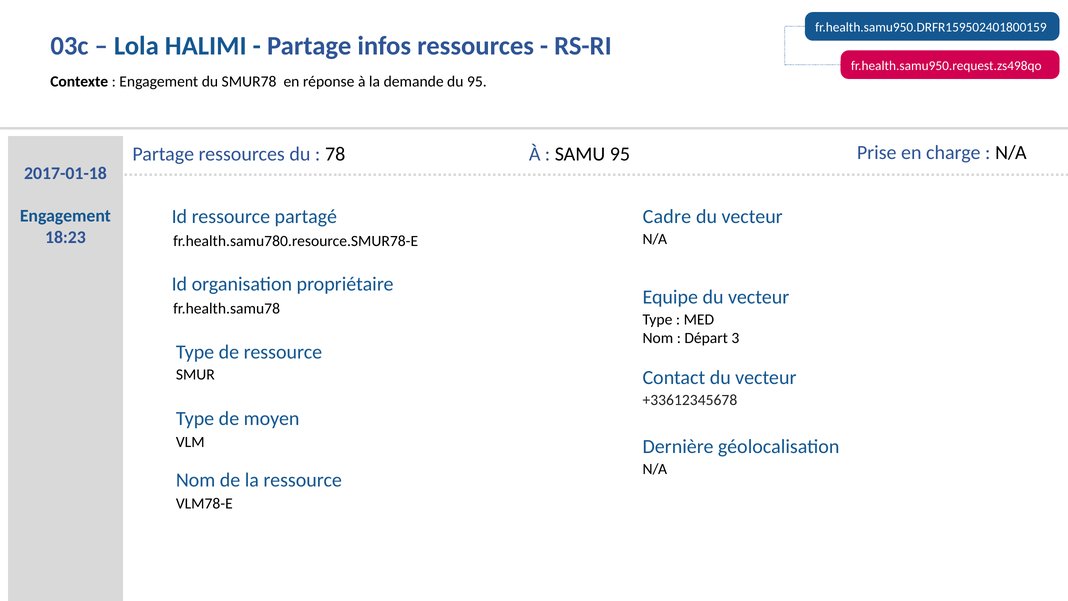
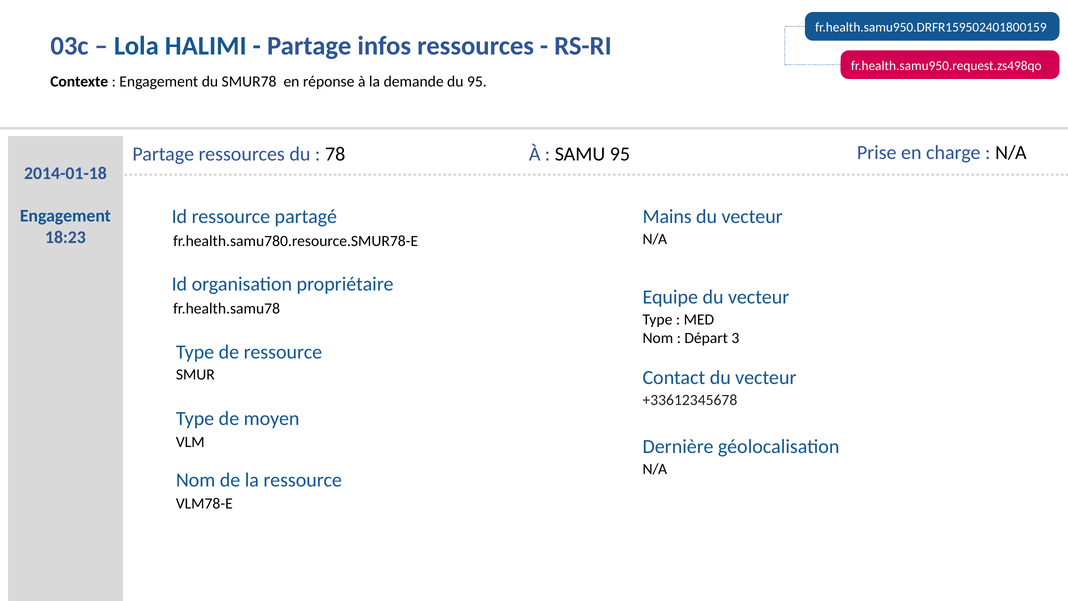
2017-01-18: 2017-01-18 -> 2014-01-18
Cadre: Cadre -> Mains
